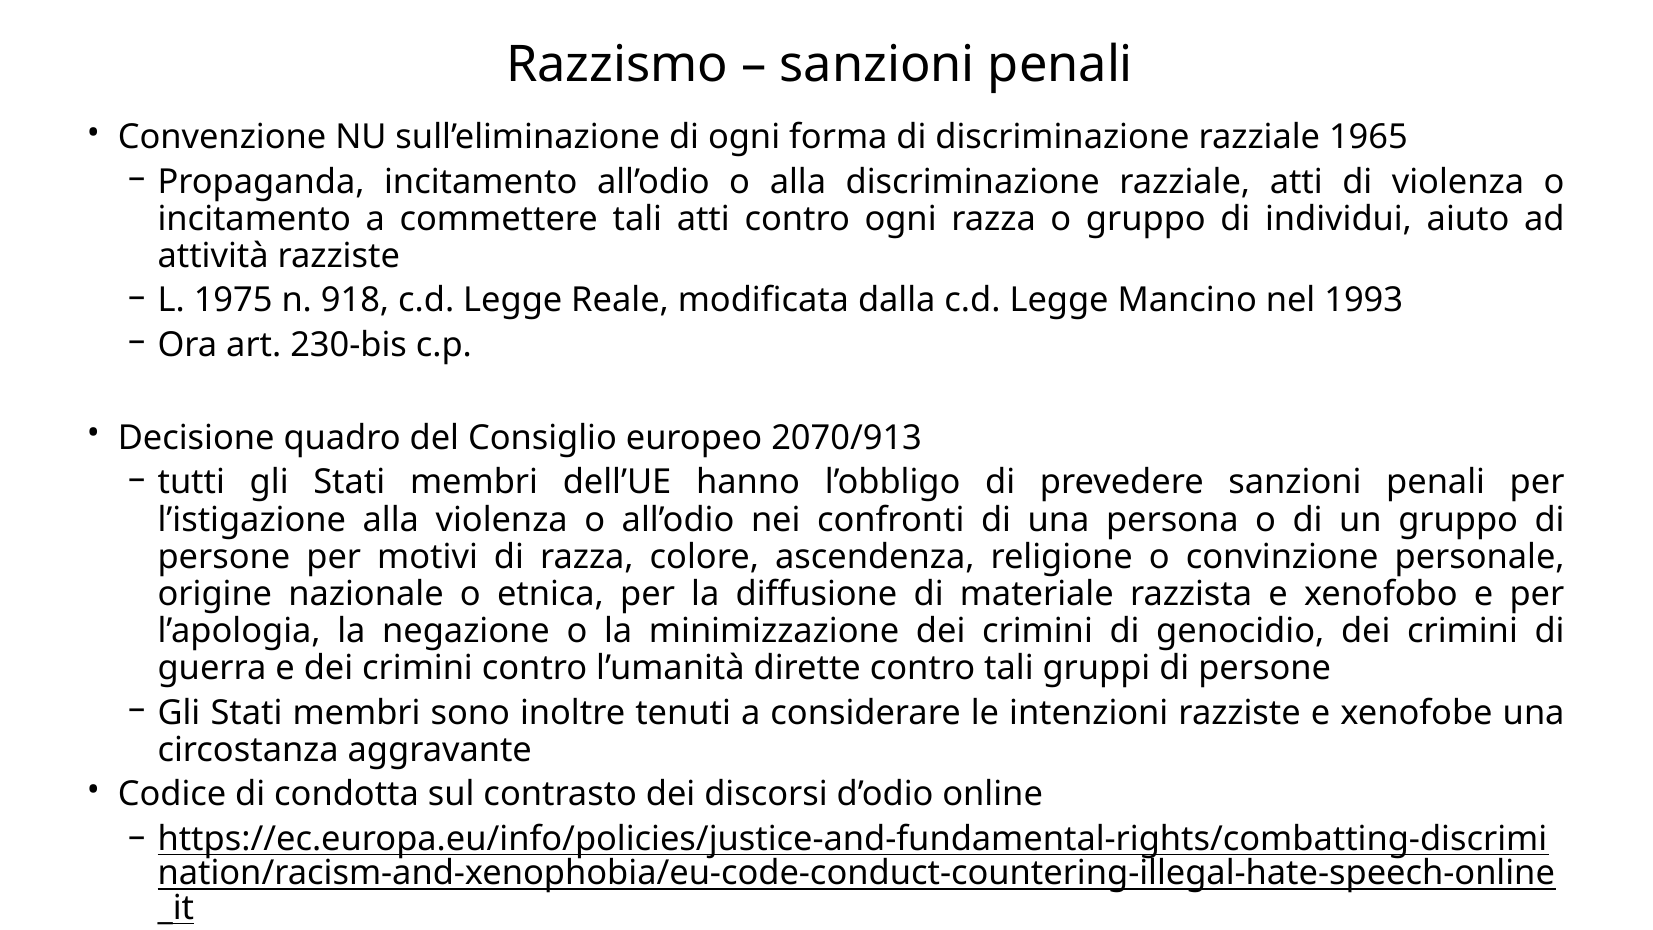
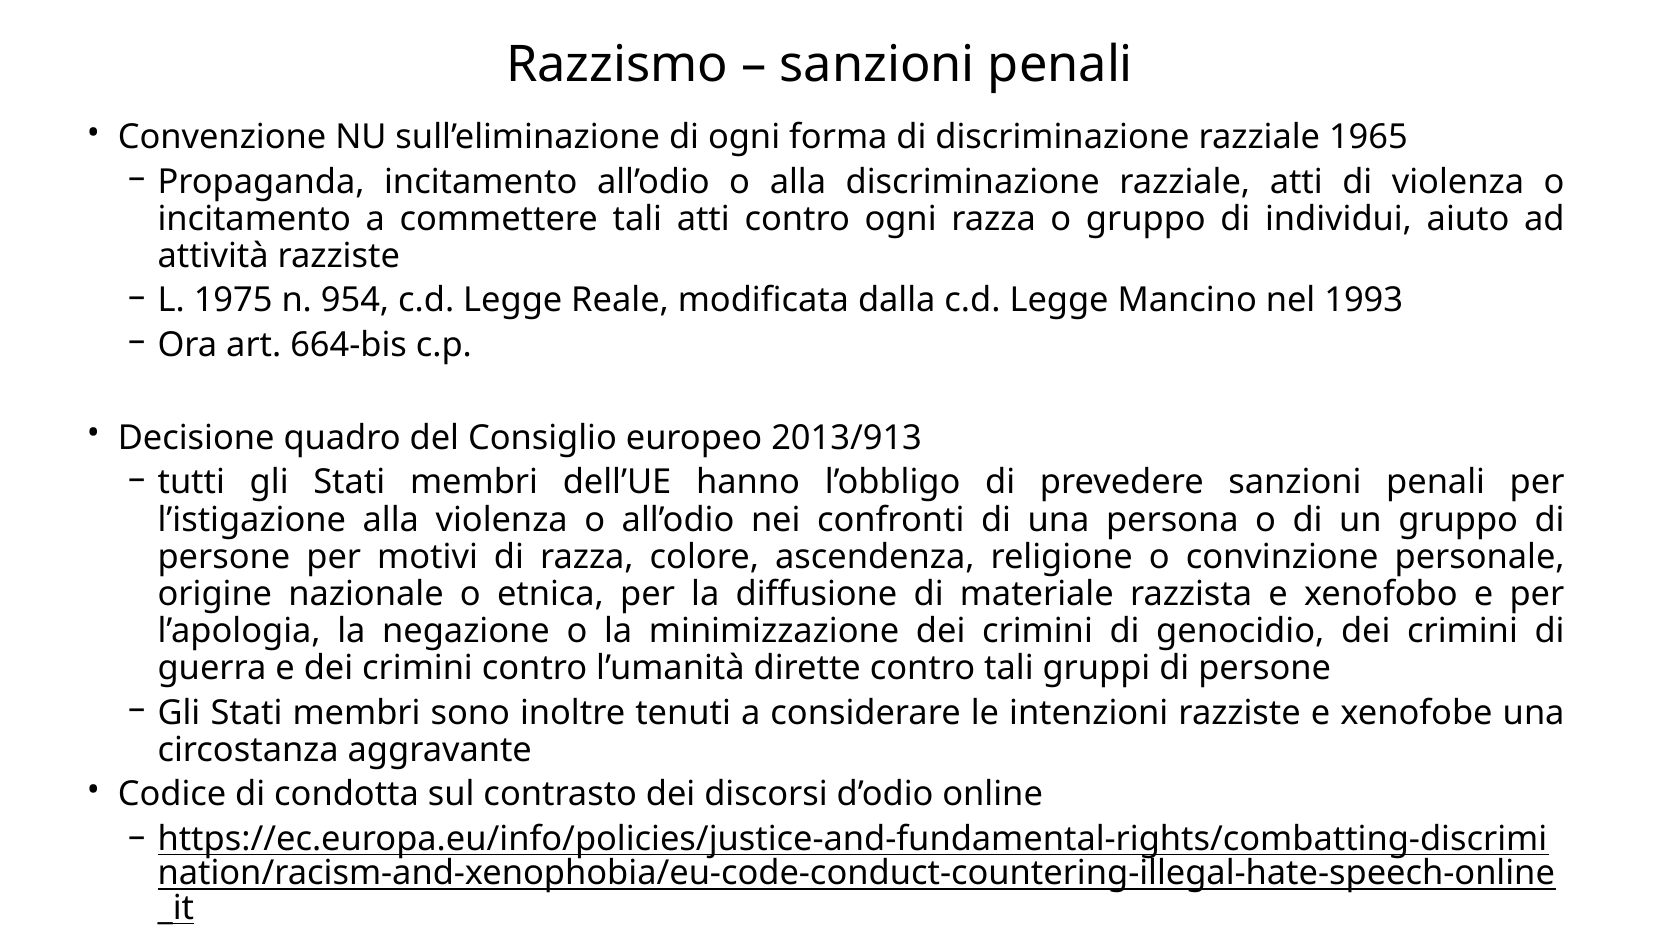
918: 918 -> 954
230-bis: 230-bis -> 664-bis
2070/913: 2070/913 -> 2013/913
